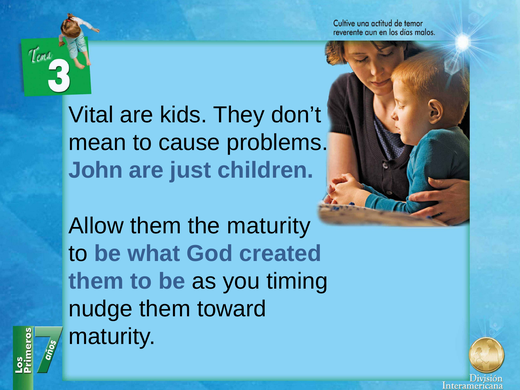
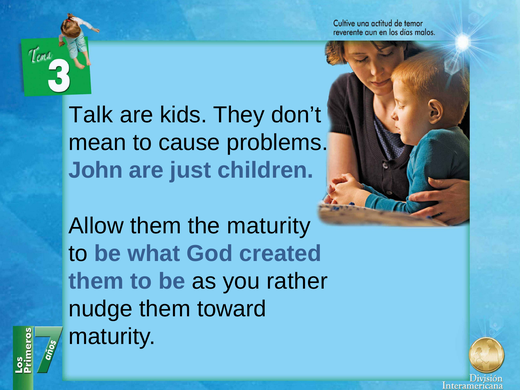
Vital: Vital -> Talk
timing: timing -> rather
